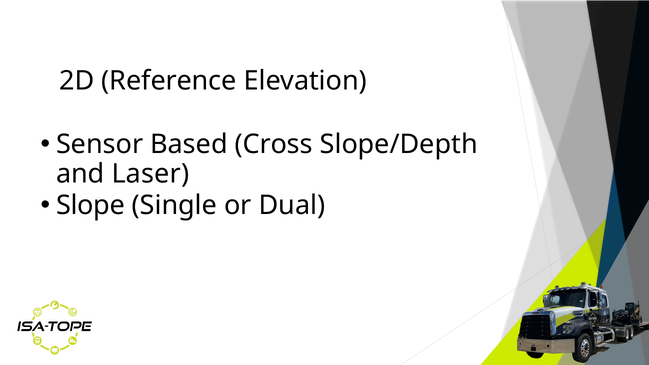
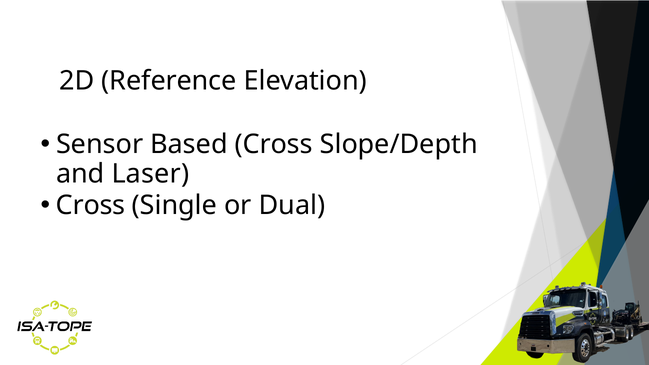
Slope at (91, 205): Slope -> Cross
